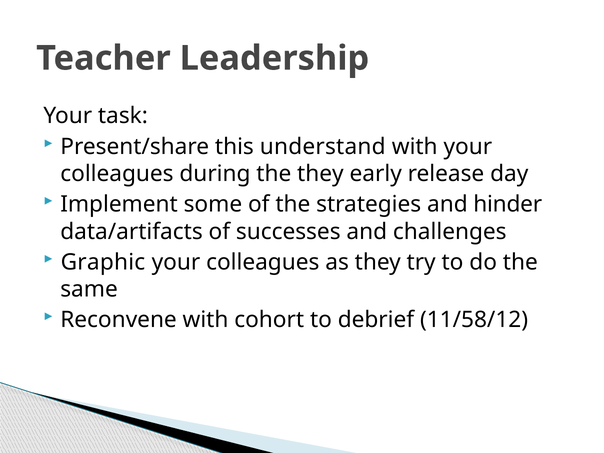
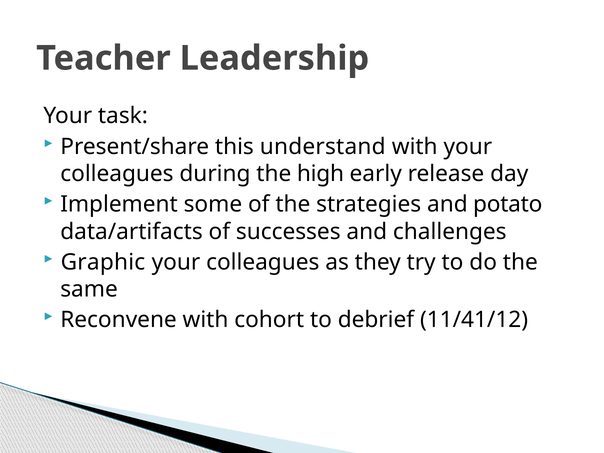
the they: they -> high
hinder: hinder -> potato
11/58/12: 11/58/12 -> 11/41/12
